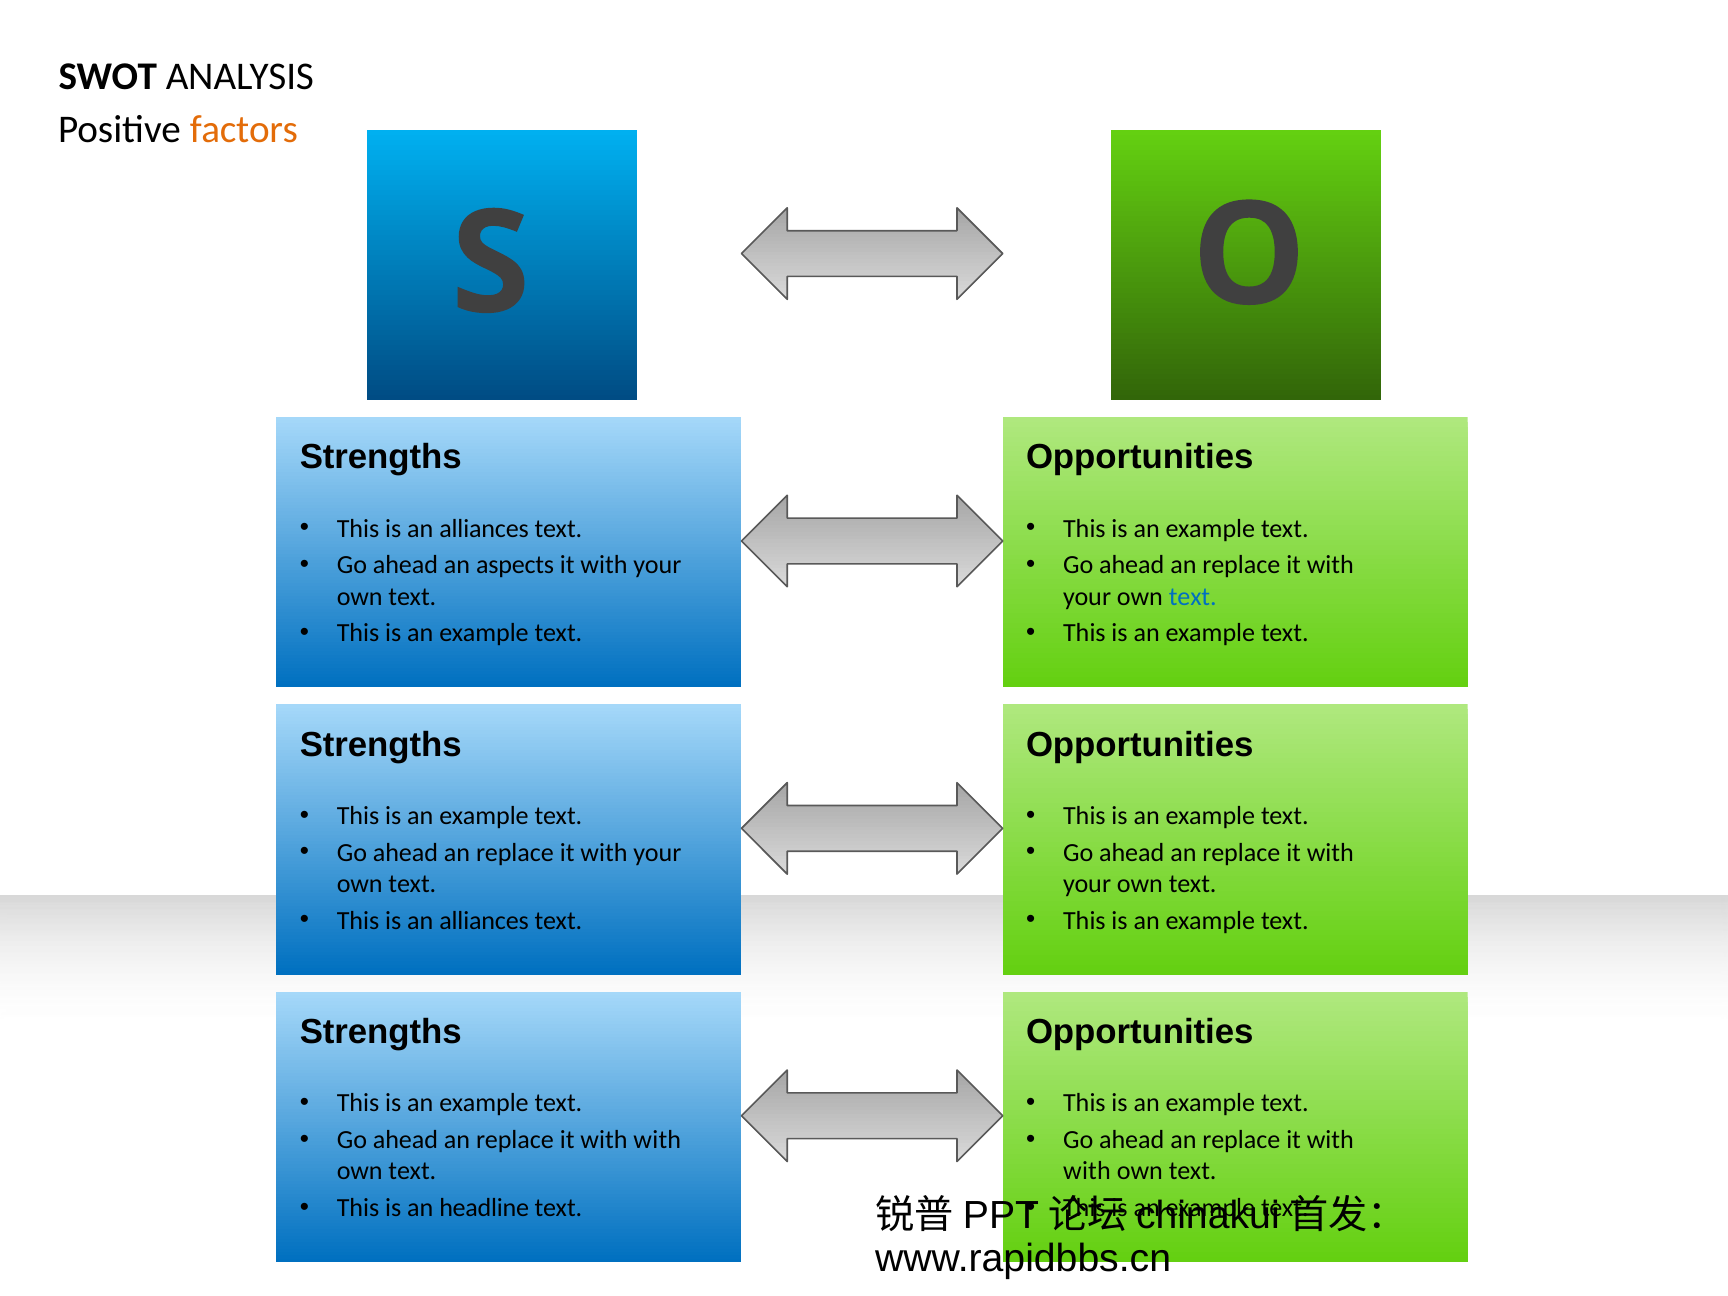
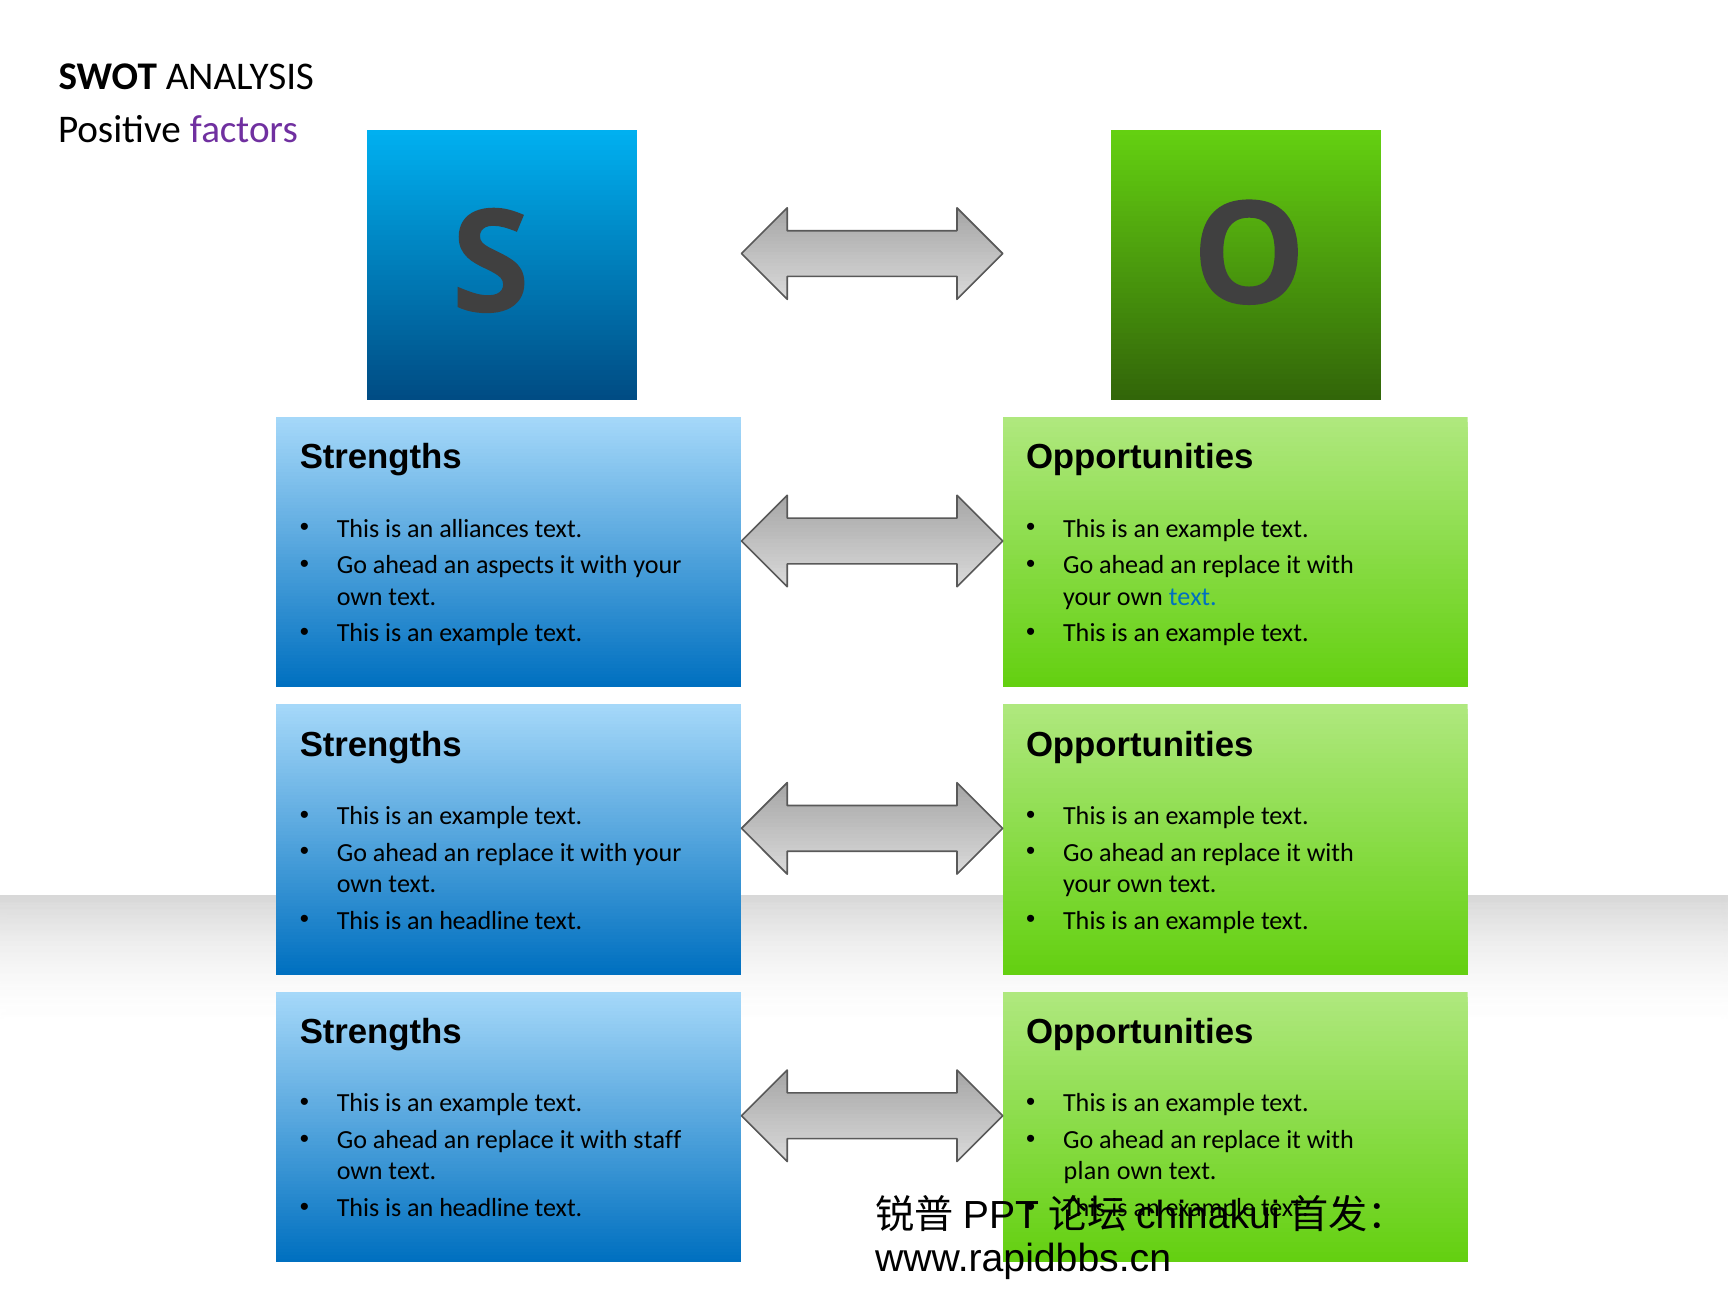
factors colour: orange -> purple
alliances at (484, 920): alliances -> headline
with at (657, 1140): with -> staff
with at (1087, 1171): with -> plan
